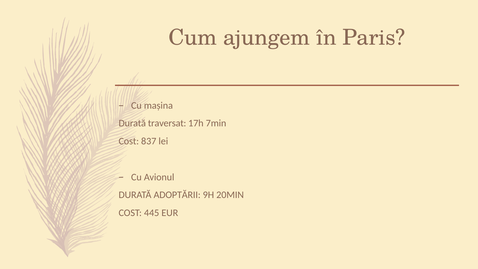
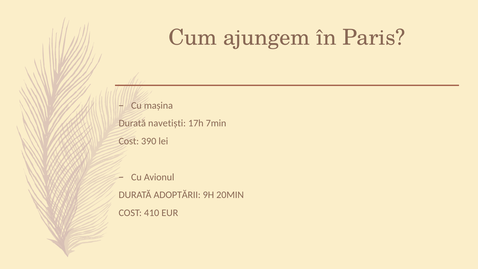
traversat: traversat -> navetiști
837: 837 -> 390
445: 445 -> 410
